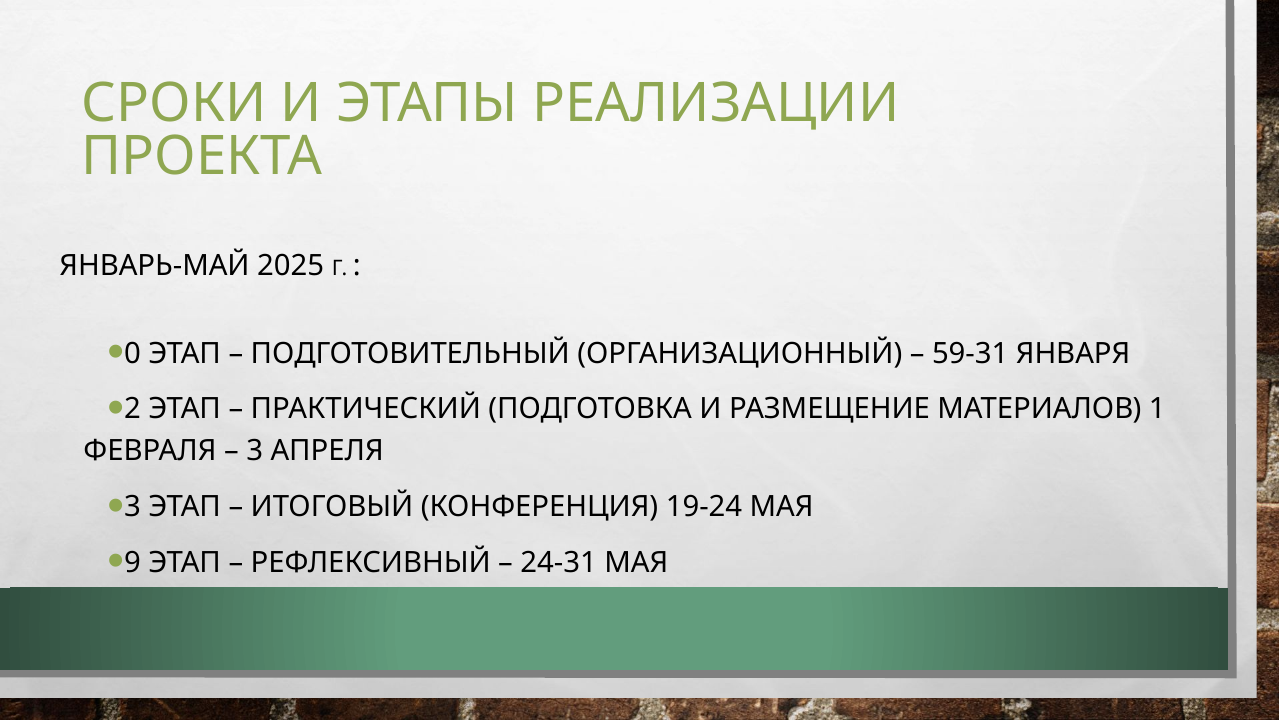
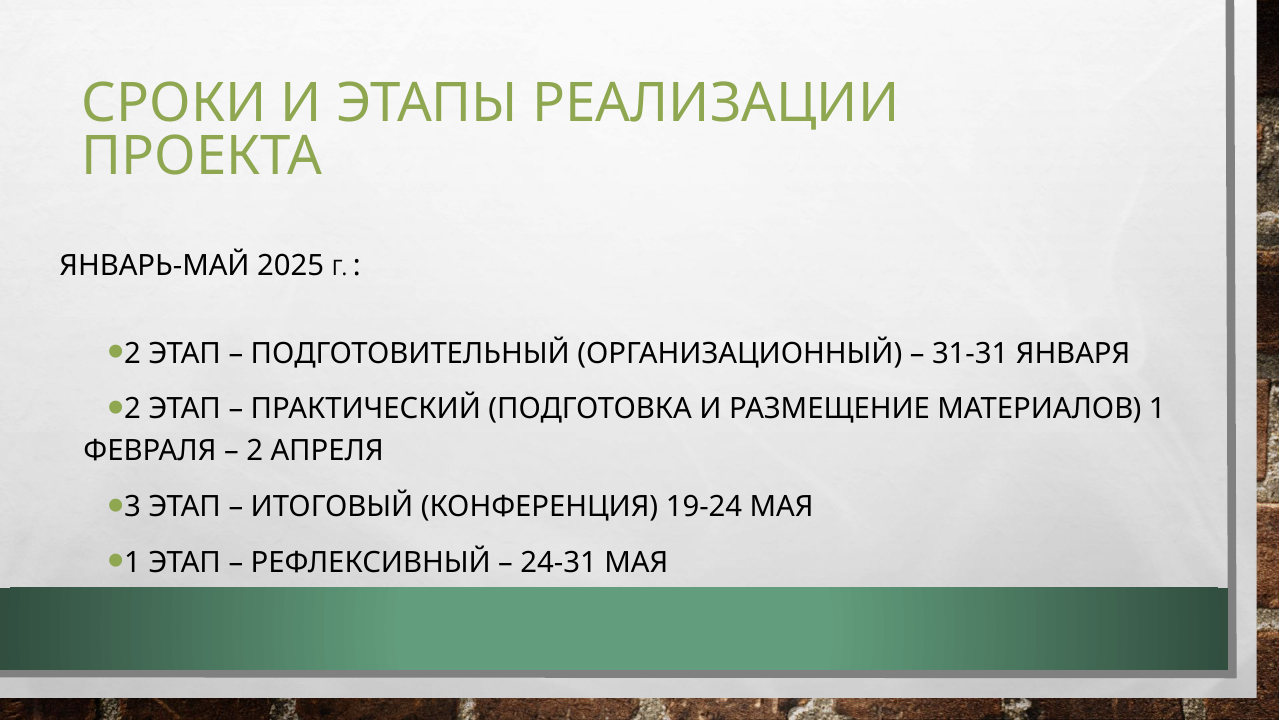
0 at (132, 353): 0 -> 2
59-31: 59-31 -> 31-31
3 at (255, 451): 3 -> 2
9 at (132, 562): 9 -> 1
